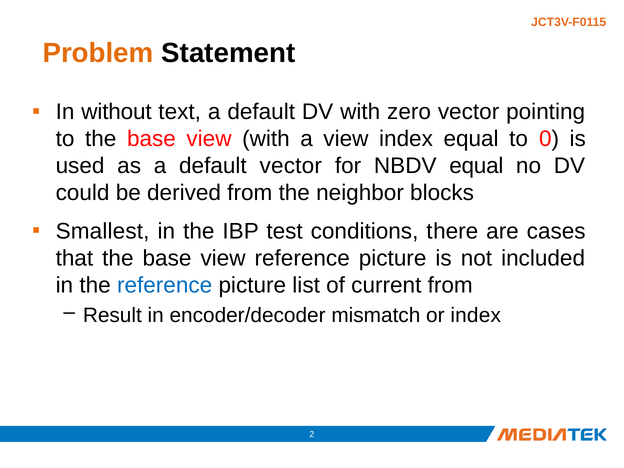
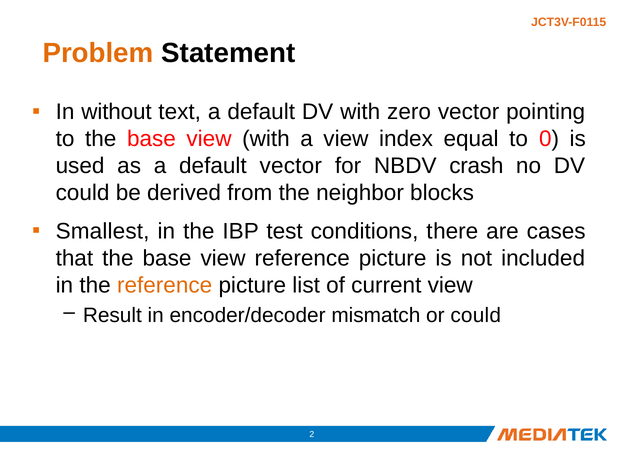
NBDV equal: equal -> crash
reference at (165, 285) colour: blue -> orange
current from: from -> view
or index: index -> could
